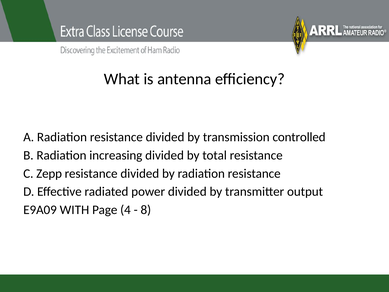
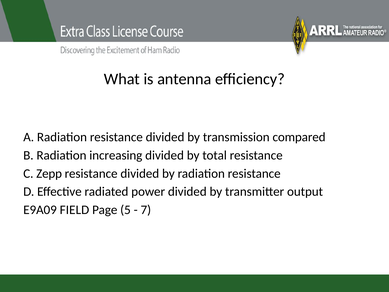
controlled: controlled -> compared
WITH: WITH -> FIELD
4: 4 -> 5
8: 8 -> 7
